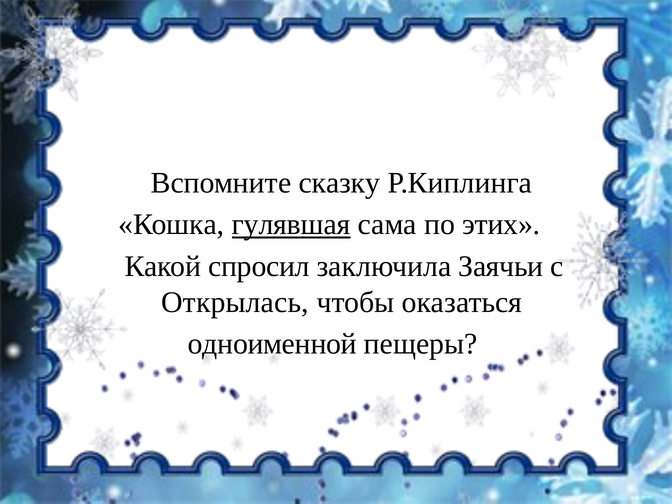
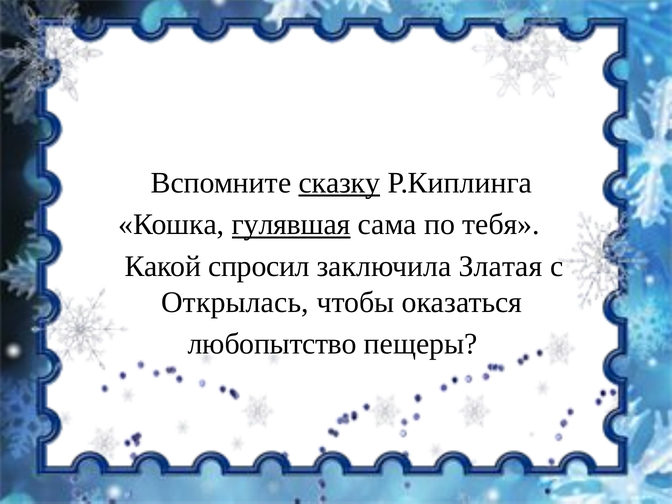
сказку underline: none -> present
этих: этих -> тебя
Заячьи: Заячьи -> Златая
одноименной: одноименной -> любопытство
